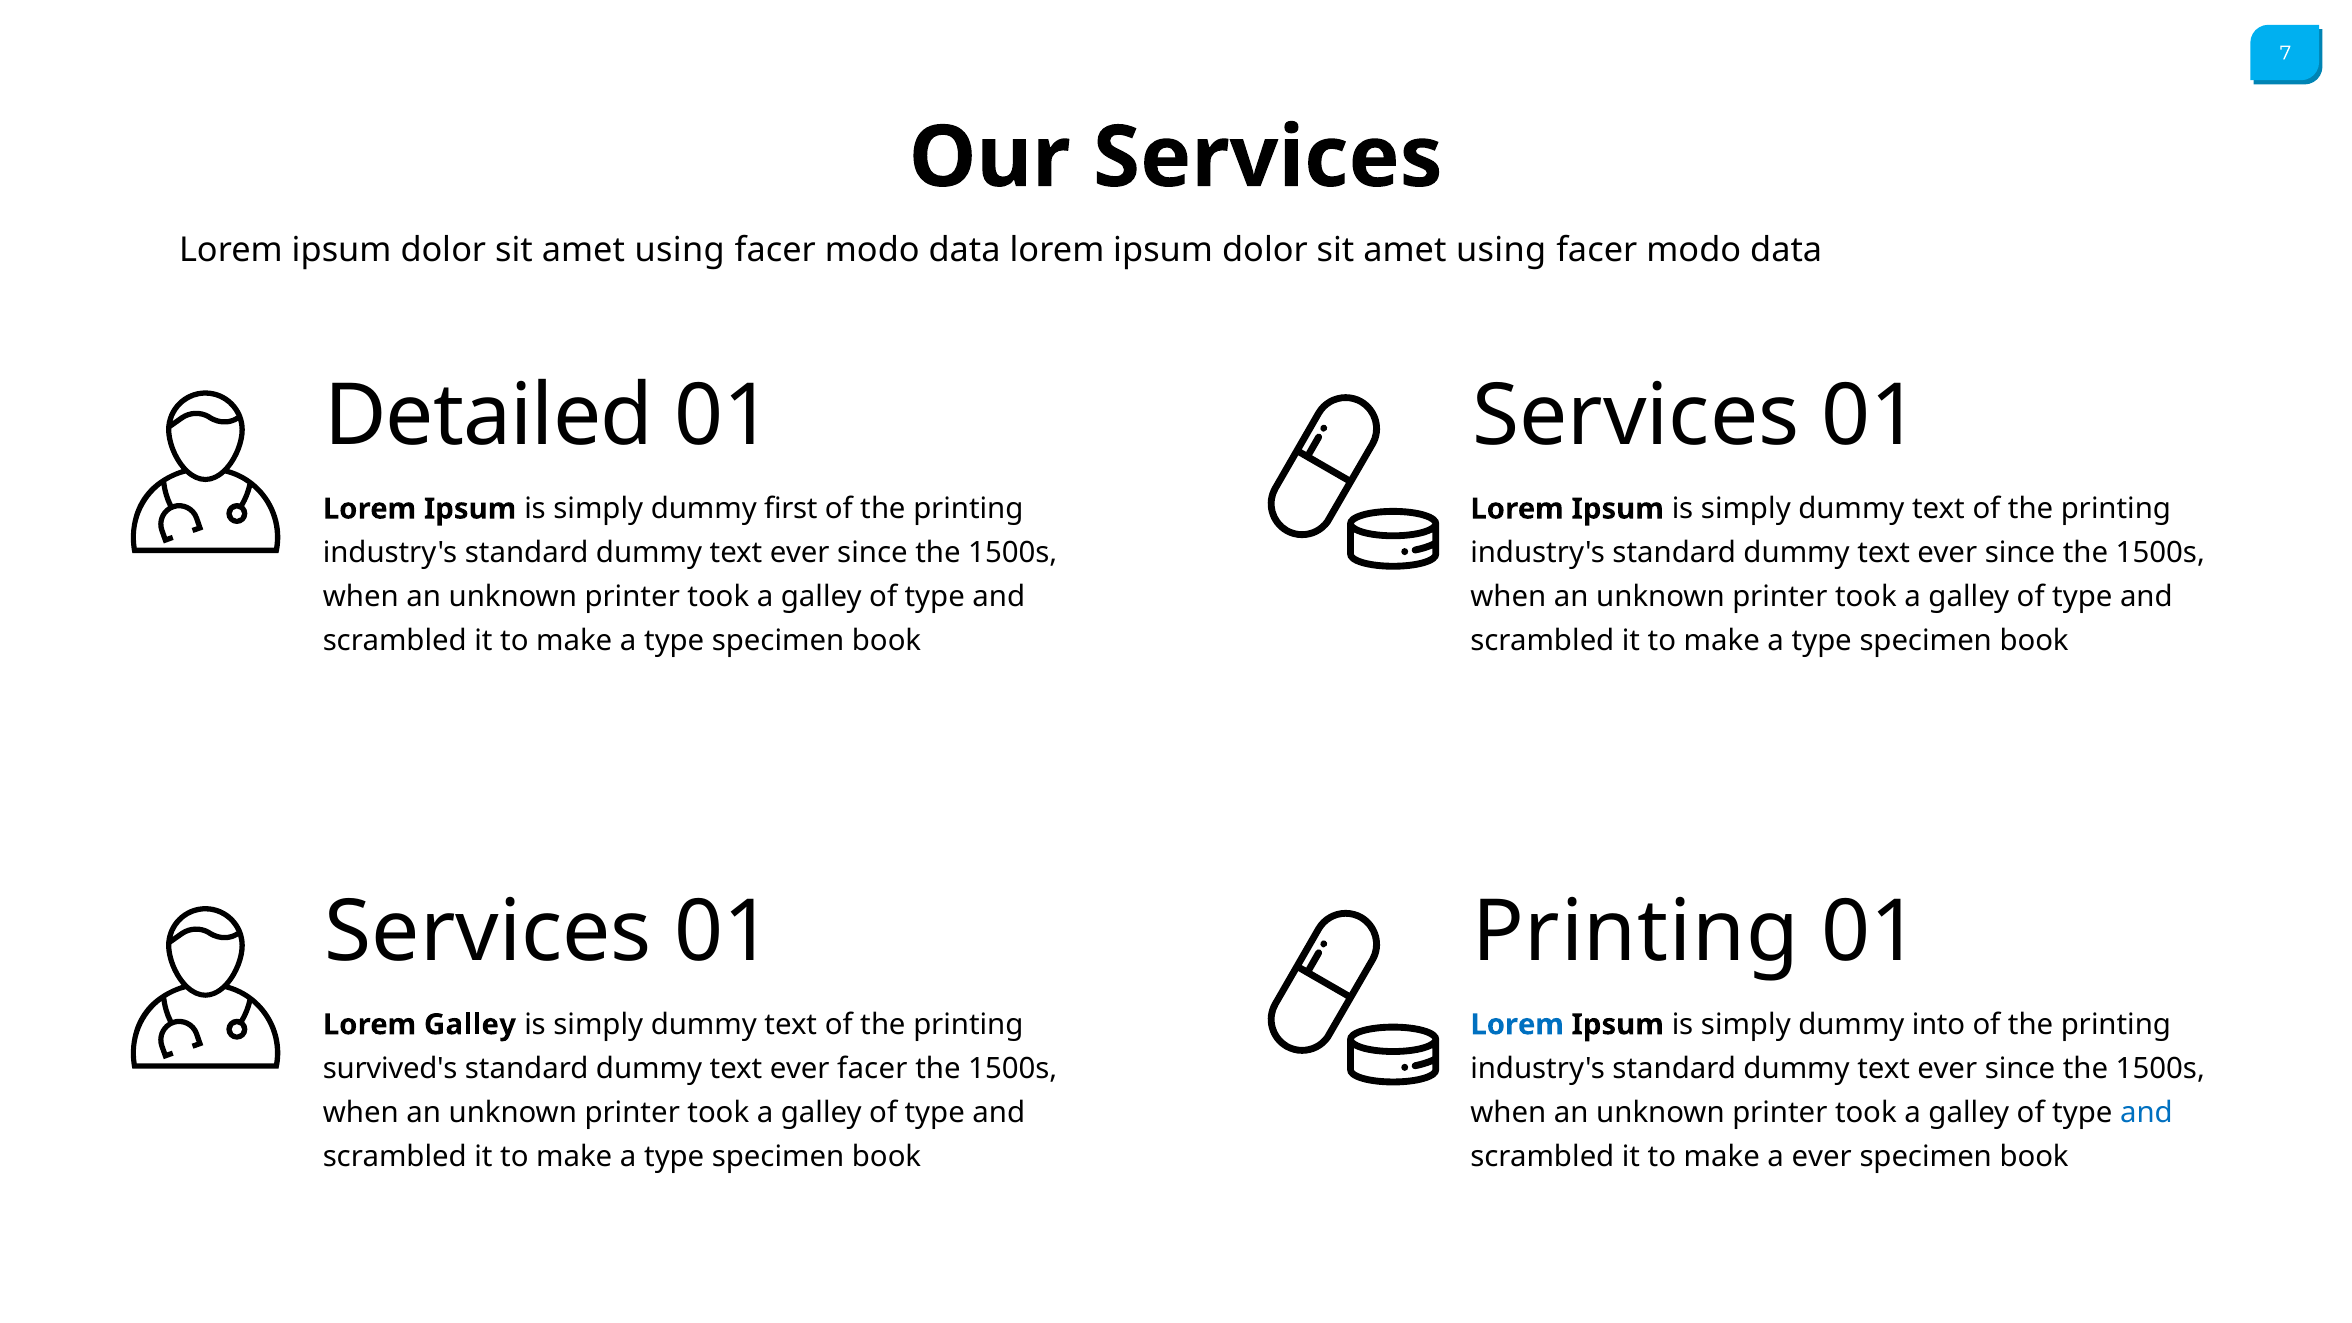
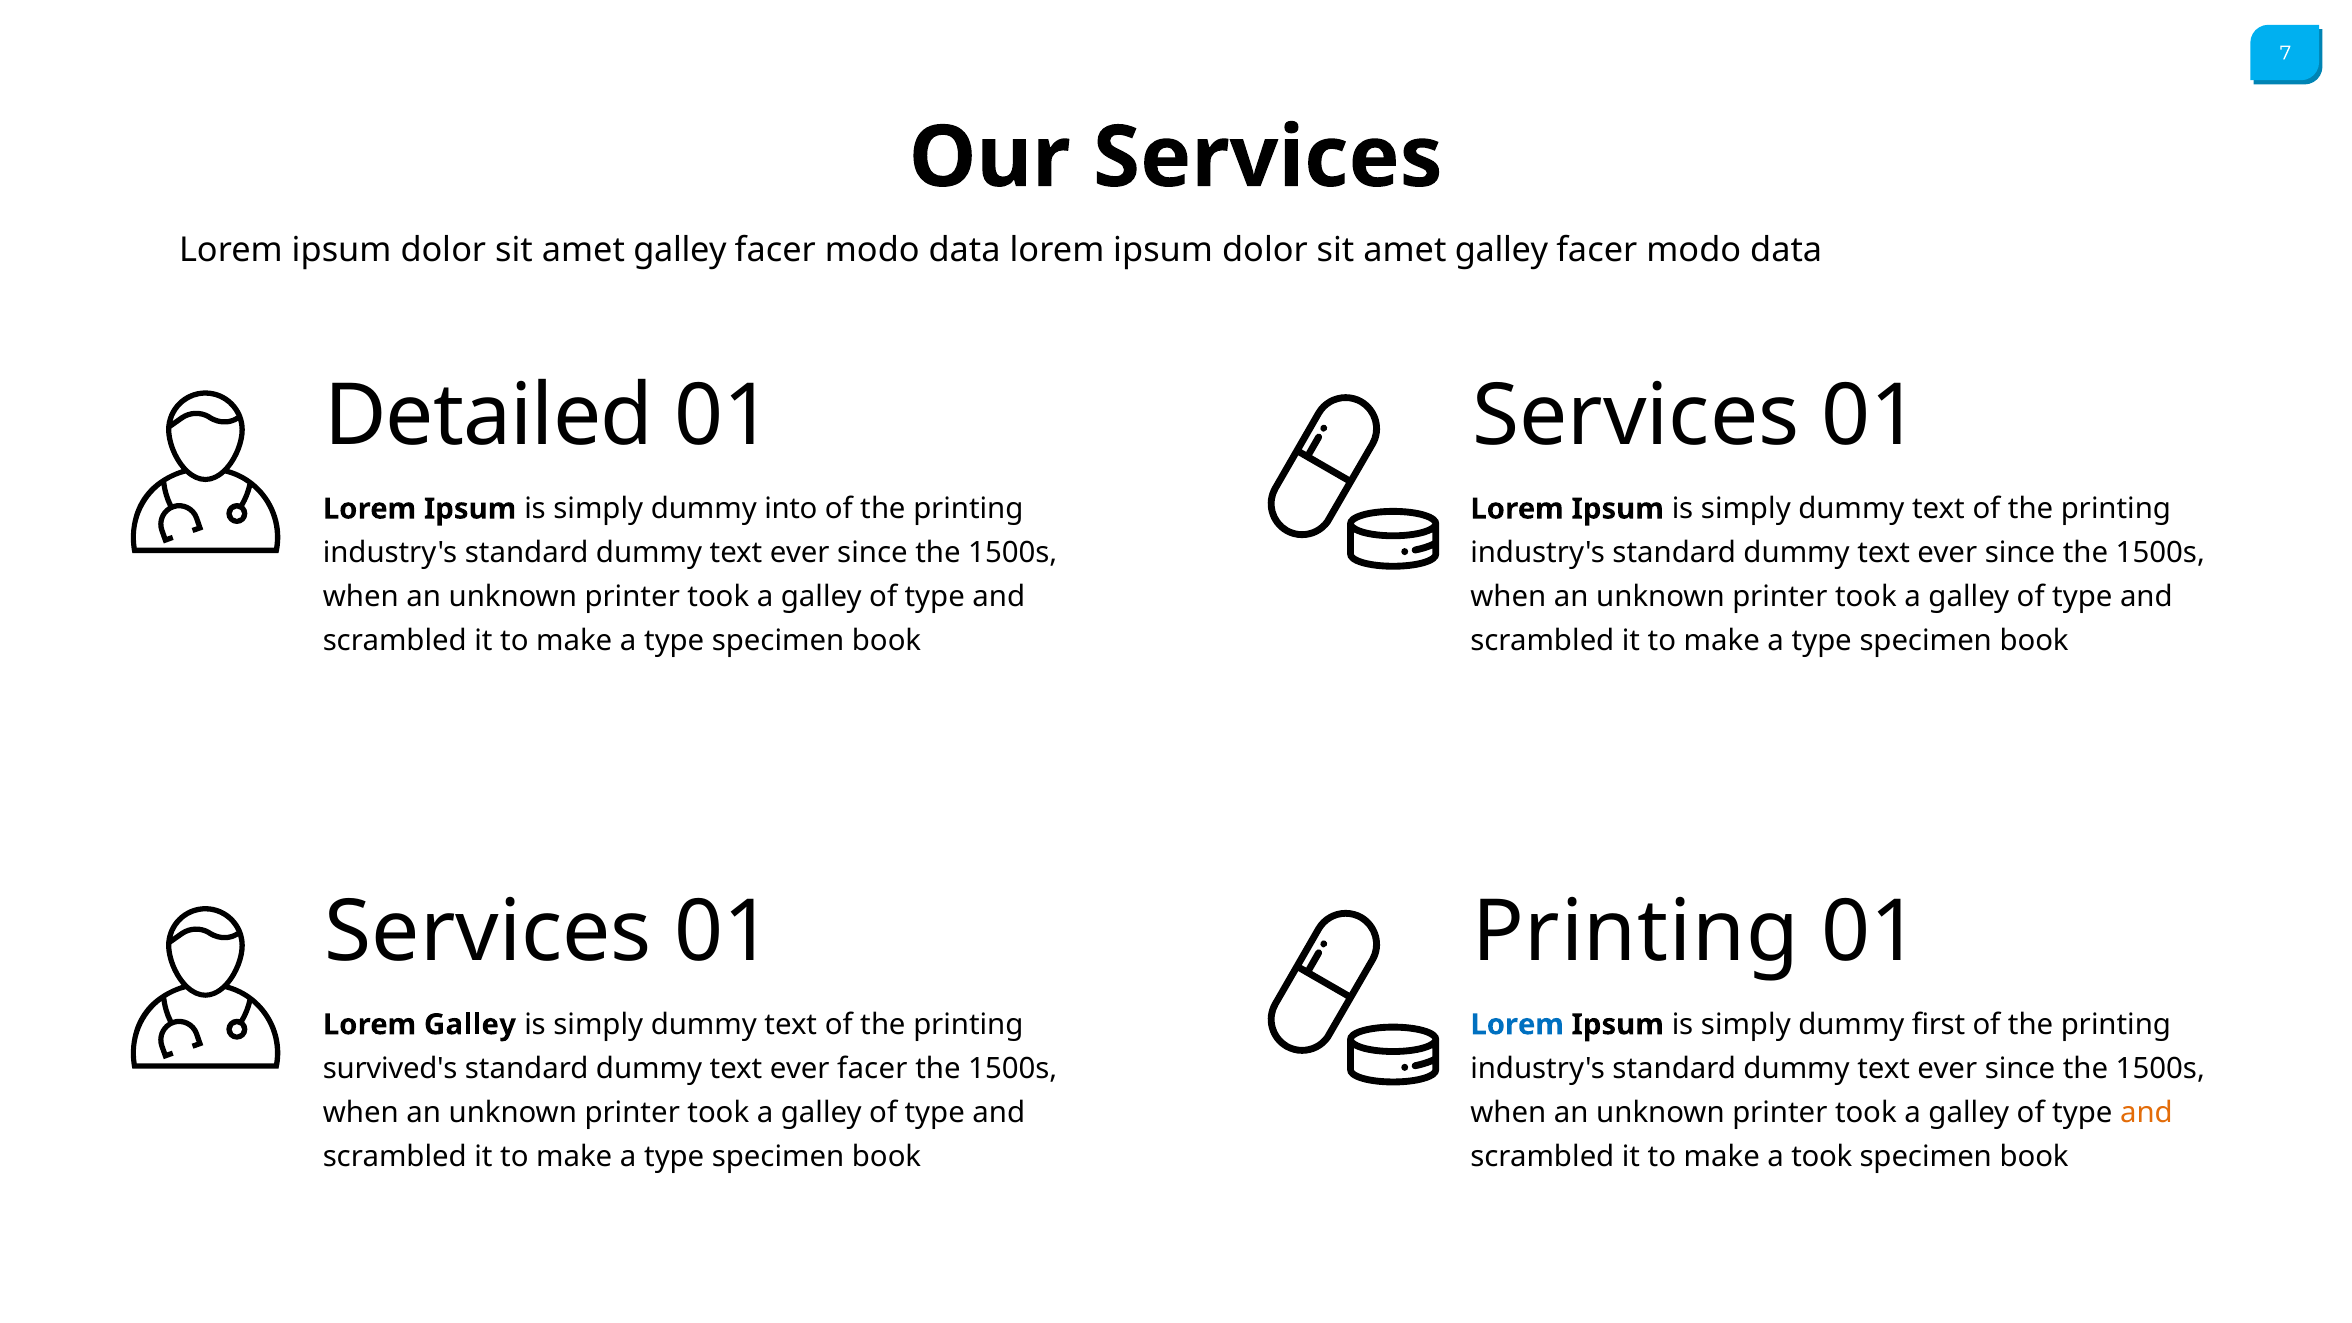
using at (680, 251): using -> galley
using at (1501, 251): using -> galley
first: first -> into
into: into -> first
and at (2146, 1113) colour: blue -> orange
a ever: ever -> took
